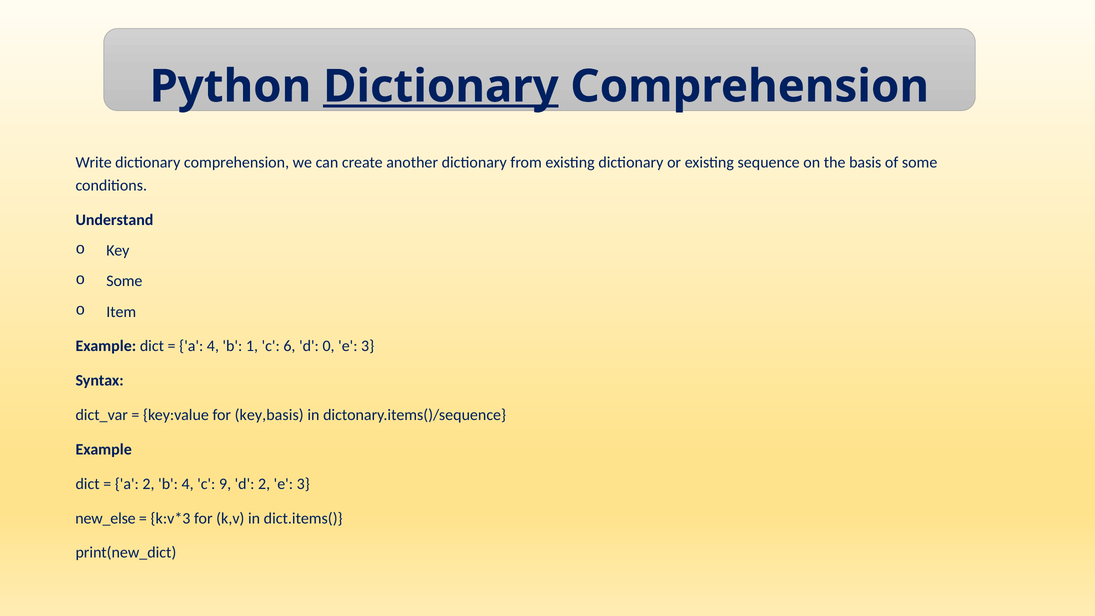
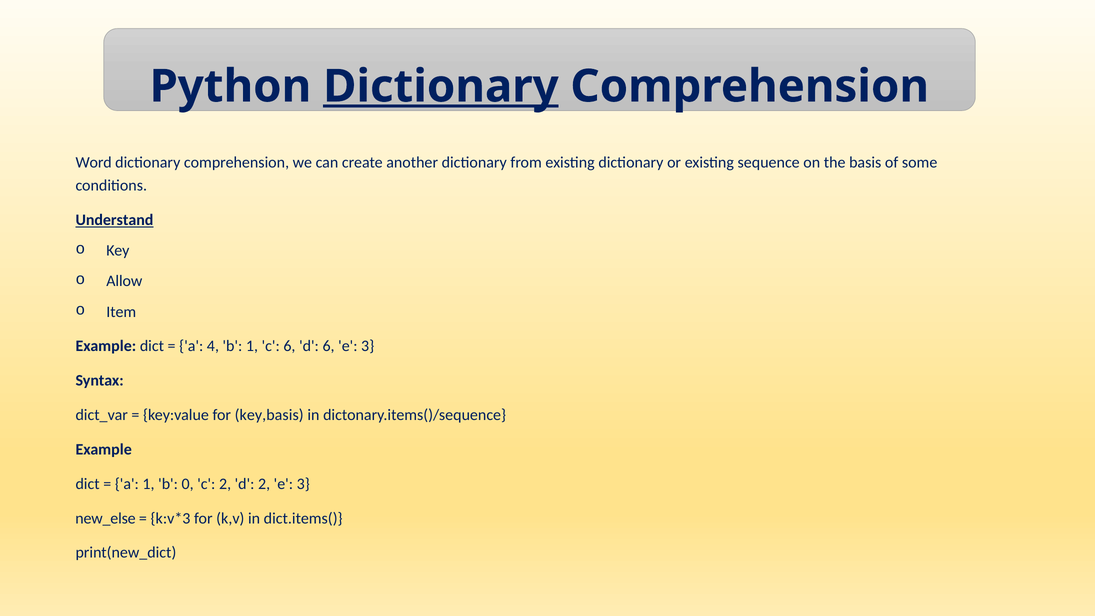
Write: Write -> Word
Understand underline: none -> present
Some at (124, 281): Some -> Allow
d 0: 0 -> 6
a 2: 2 -> 1
b 4: 4 -> 0
c 9: 9 -> 2
